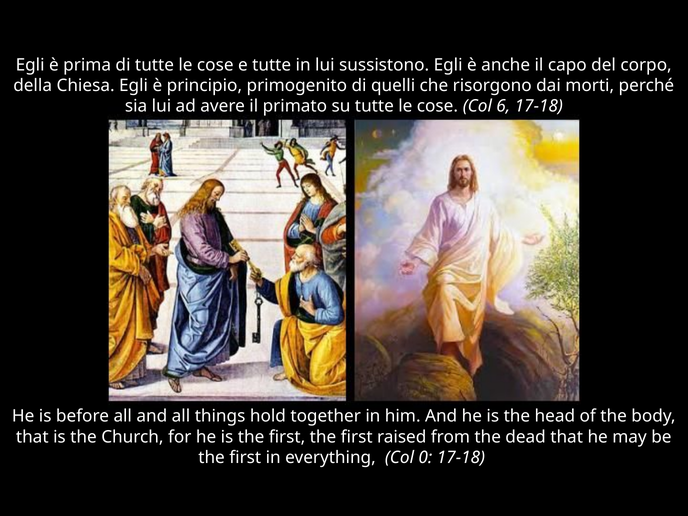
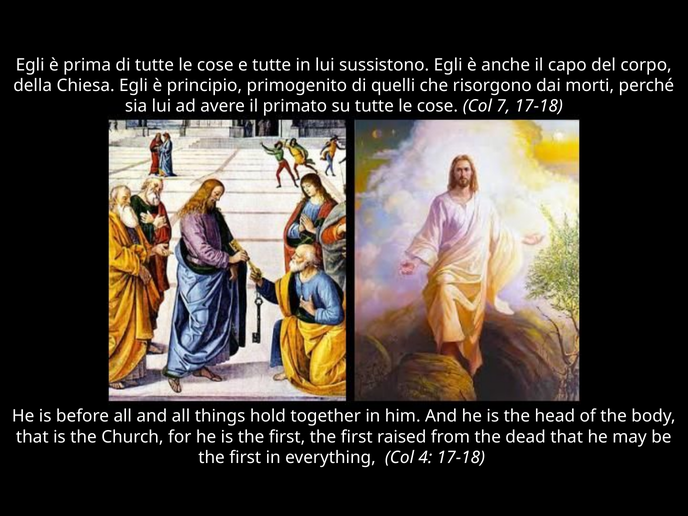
6: 6 -> 7
0: 0 -> 4
